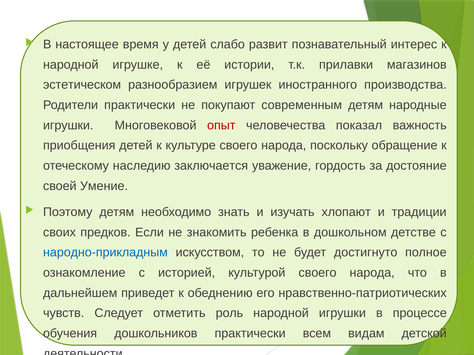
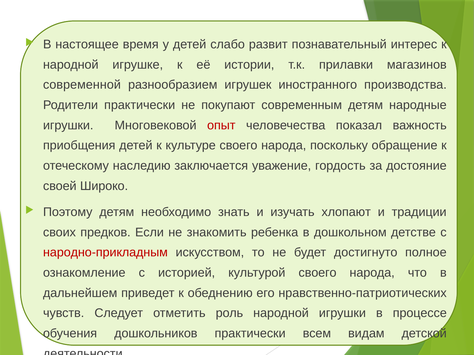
эстетическом: эстетическом -> современной
Умение: Умение -> Широко
народно-прикладным colour: blue -> red
